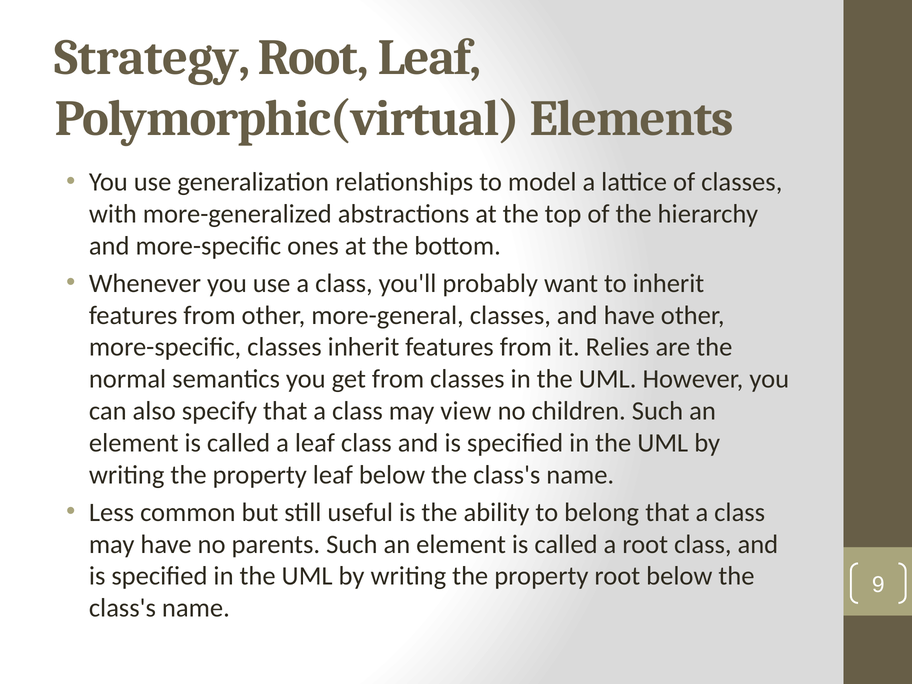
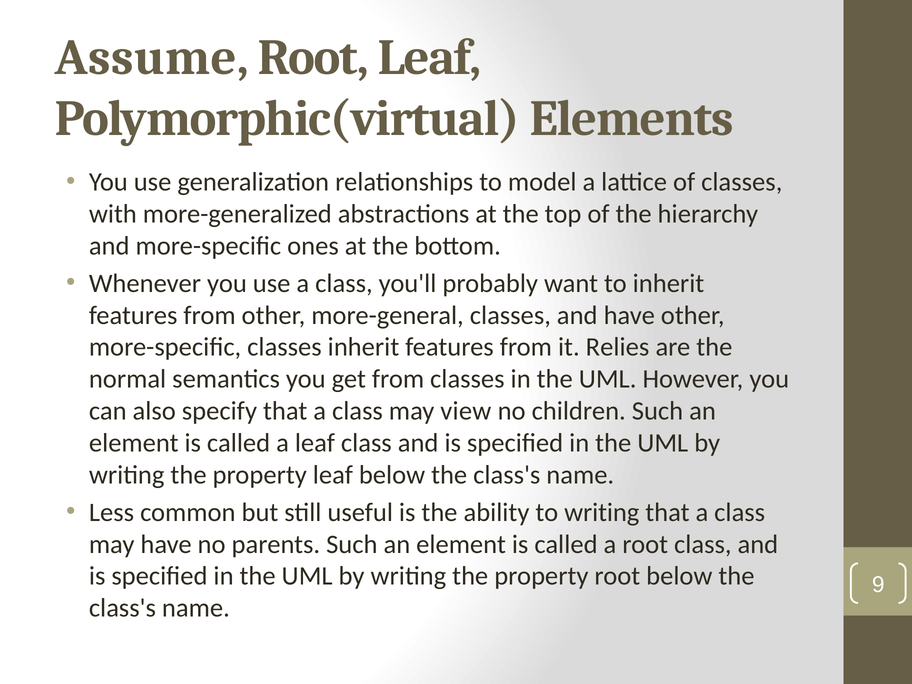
Strategy: Strategy -> Assume
to belong: belong -> writing
